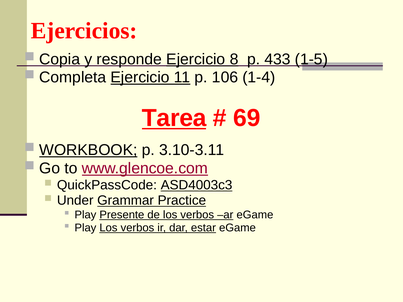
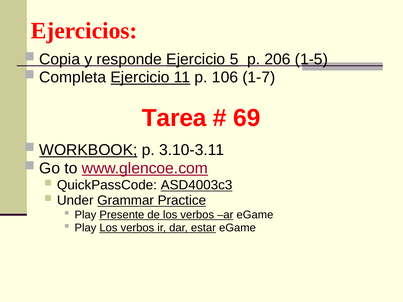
8: 8 -> 5
433: 433 -> 206
1-4: 1-4 -> 1-7
Tarea underline: present -> none
